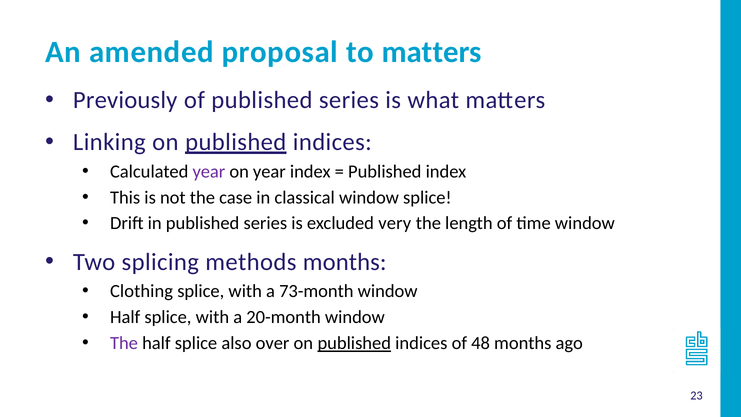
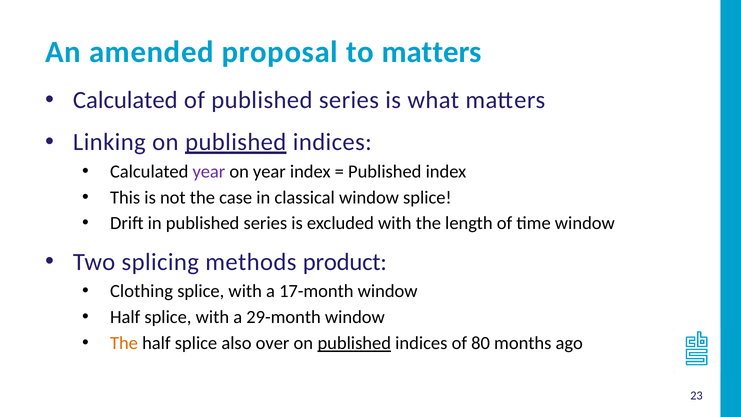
Previously at (125, 100): Previously -> Calculated
excluded very: very -> with
methods months: months -> product
73-month: 73-month -> 17-month
20-month: 20-month -> 29-month
The at (124, 343) colour: purple -> orange
48: 48 -> 80
